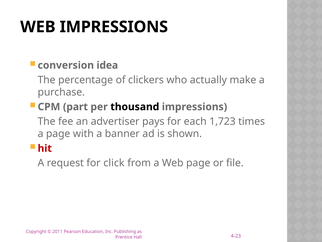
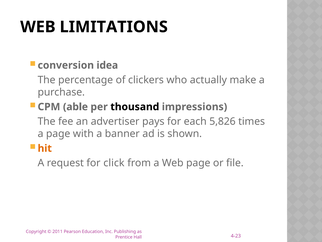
WEB IMPRESSIONS: IMPRESSIONS -> LIMITATIONS
part: part -> able
1,723: 1,723 -> 5,826
hit colour: red -> orange
